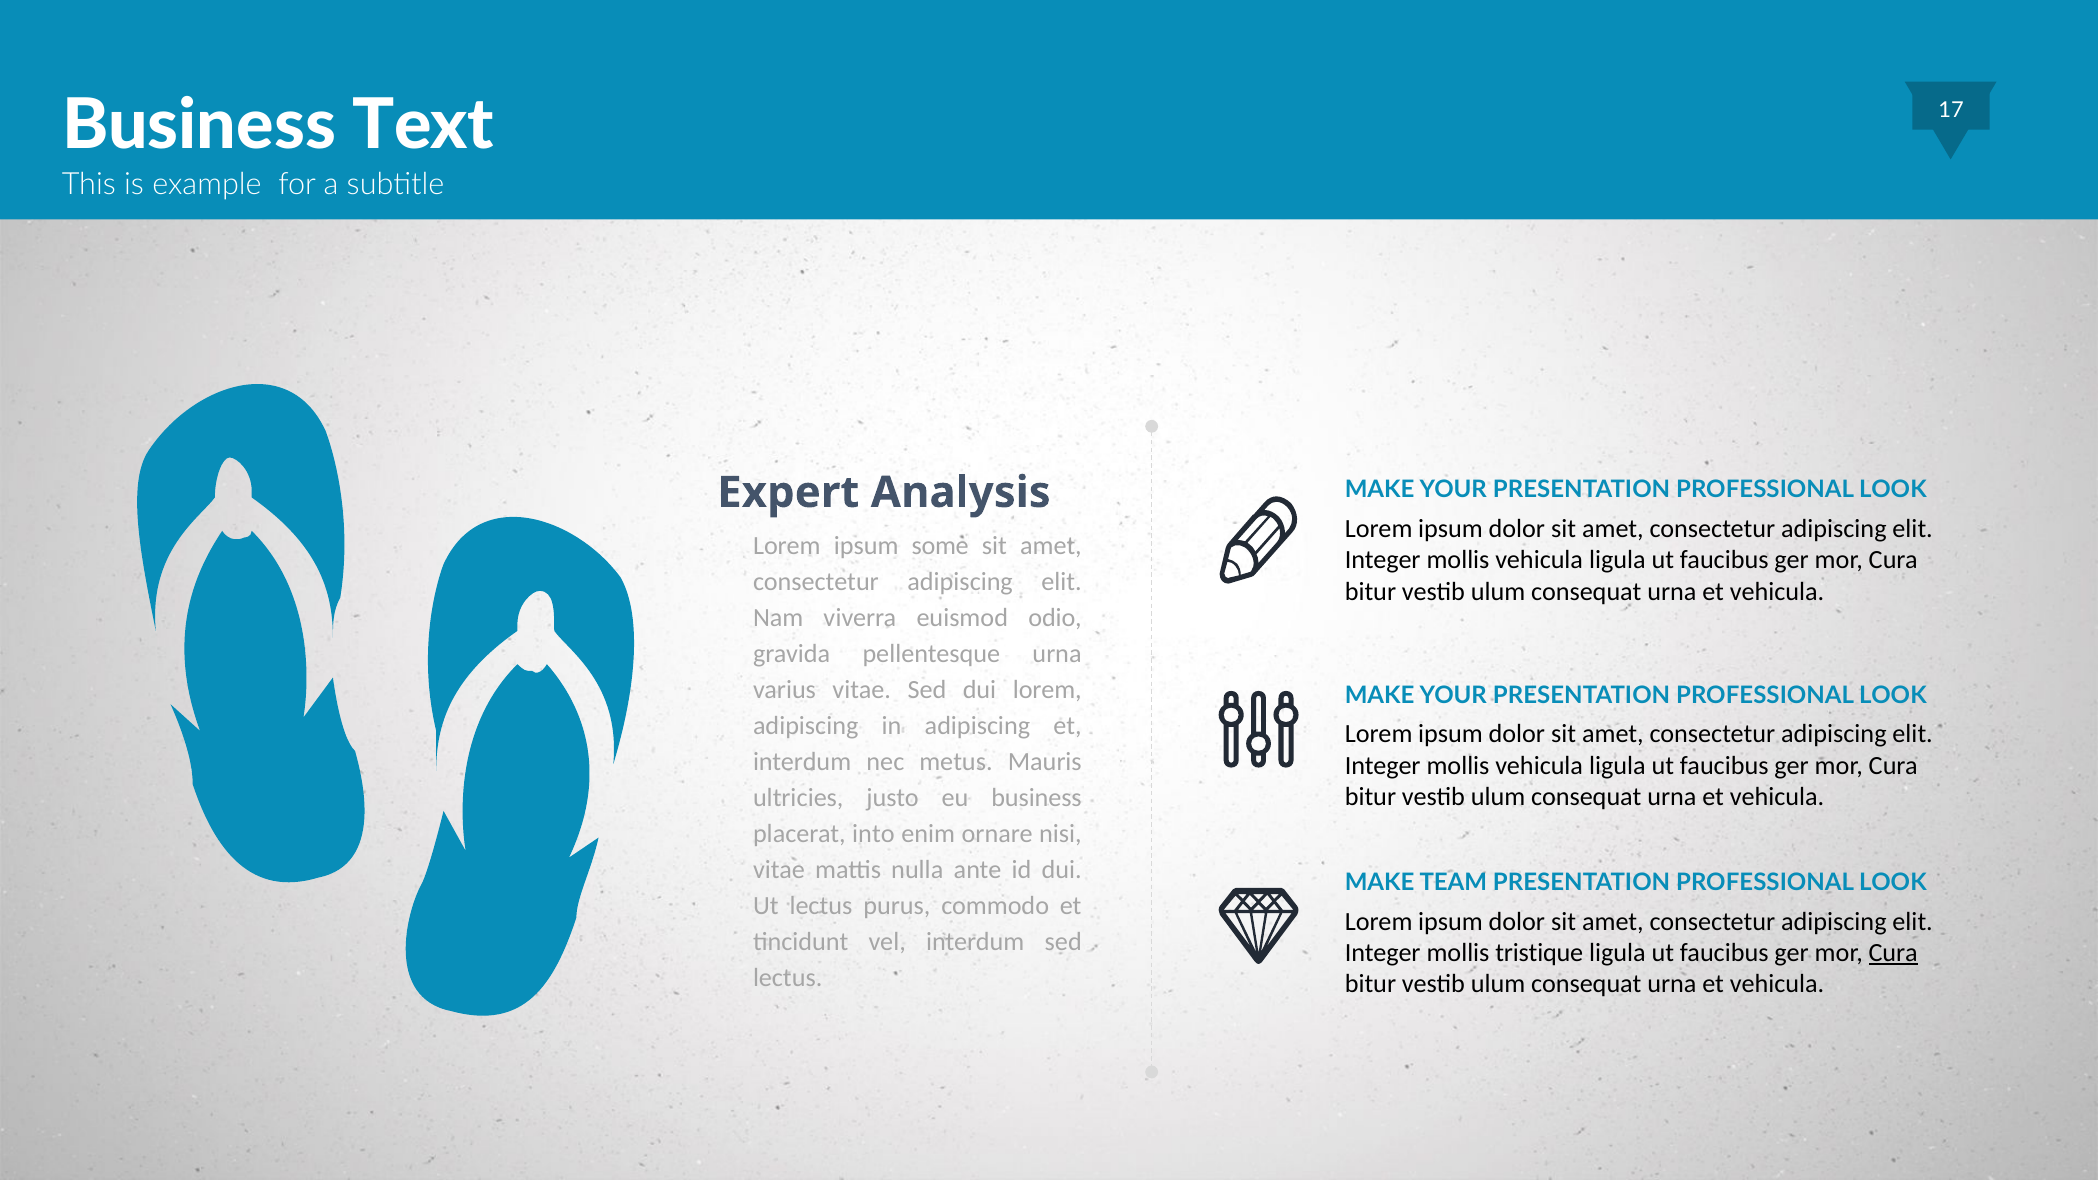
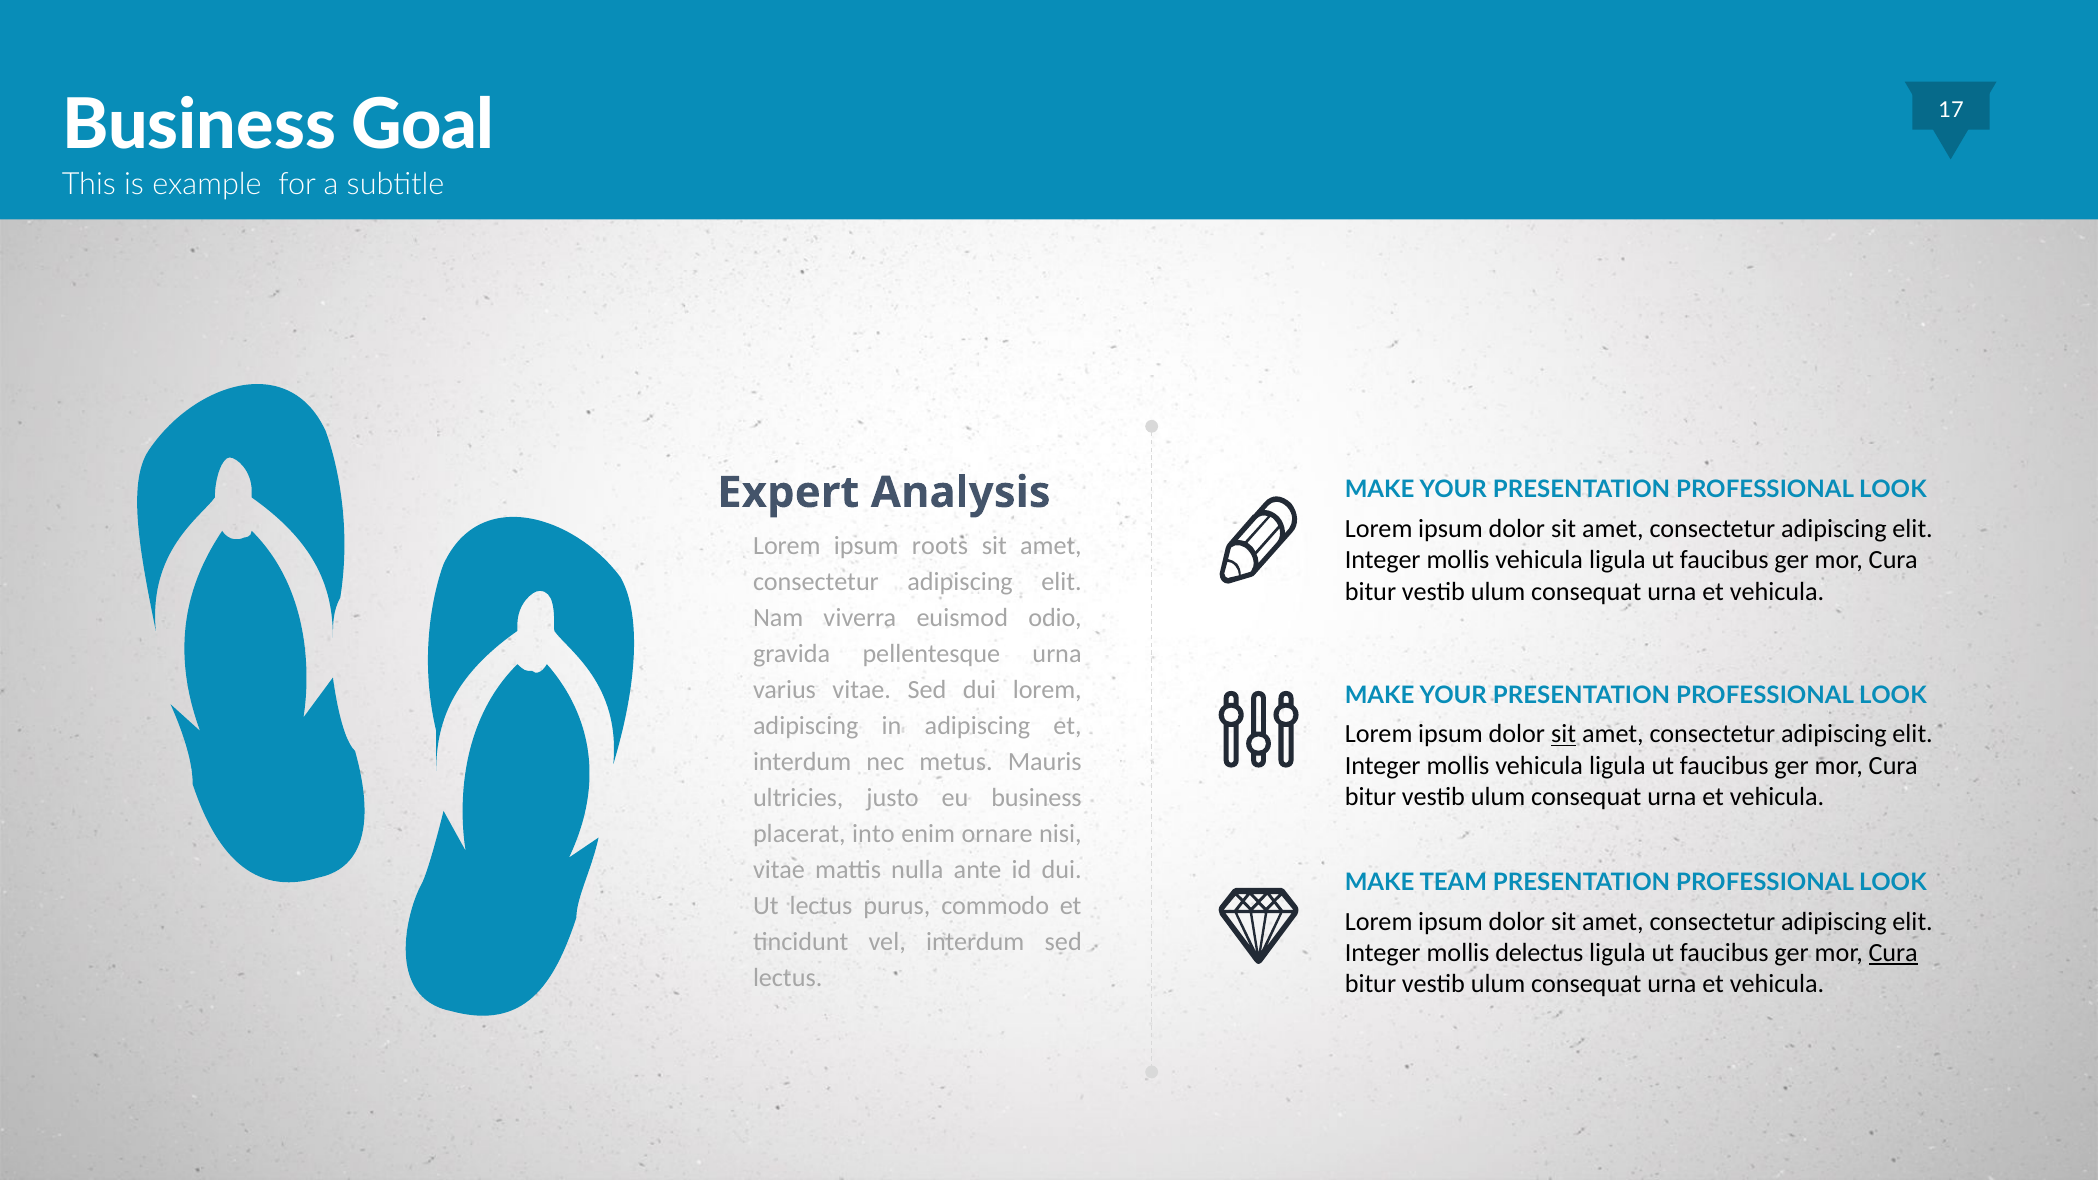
Text: Text -> Goal
some: some -> roots
sit at (1564, 734) underline: none -> present
tristique: tristique -> delectus
